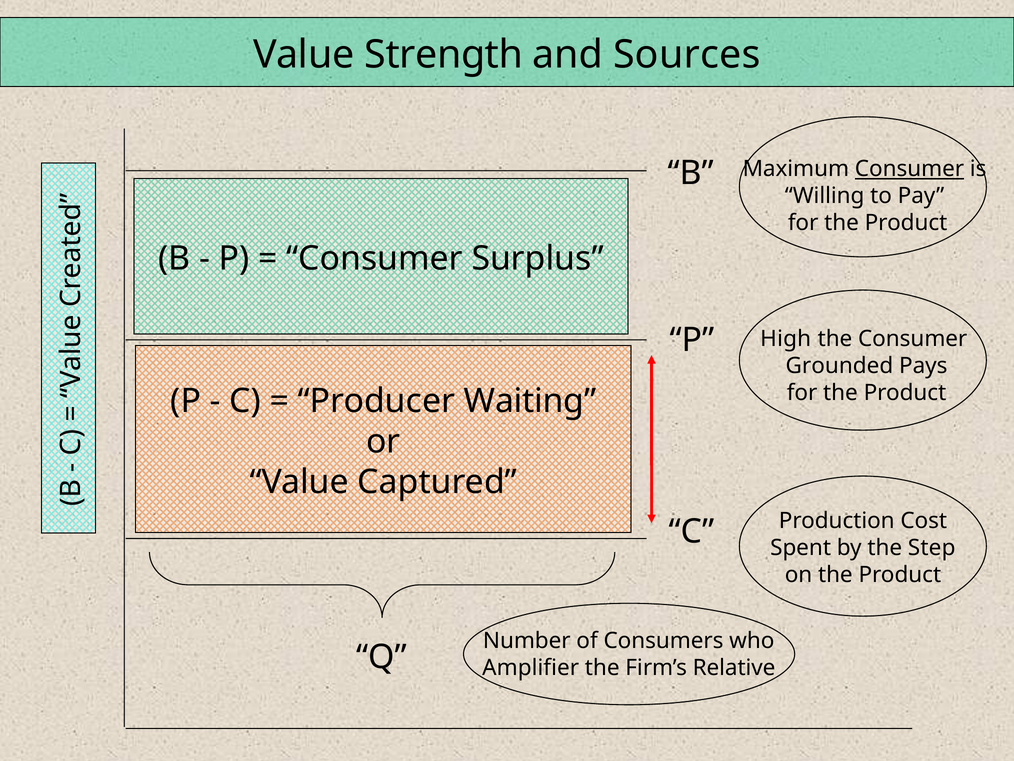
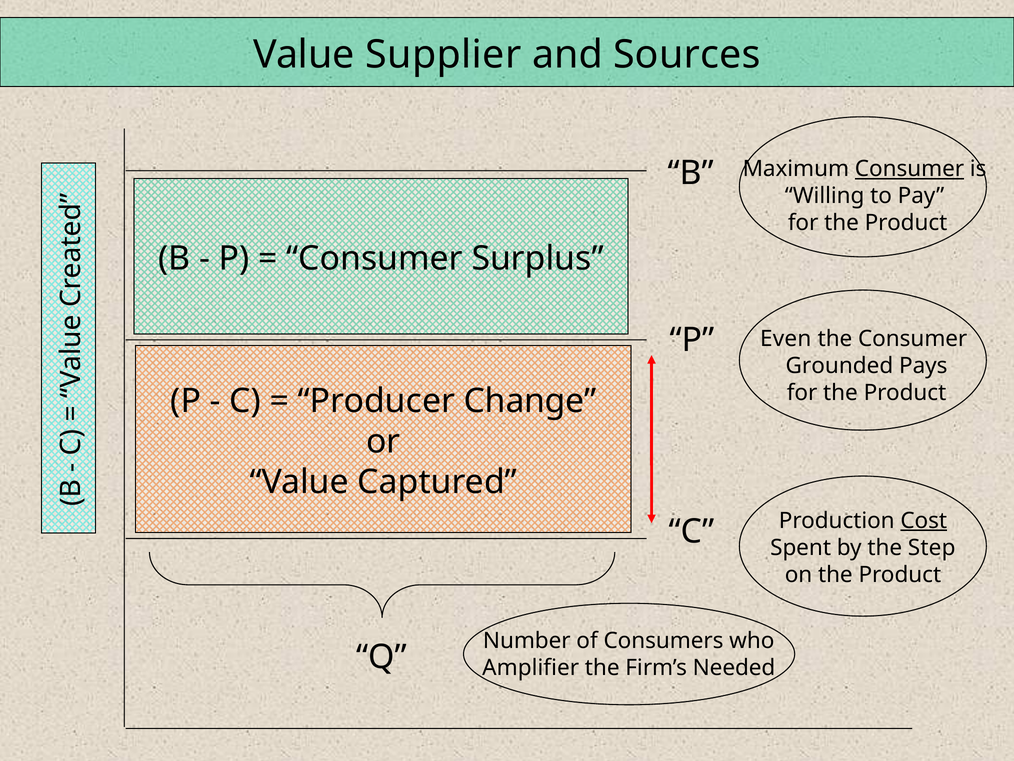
Strength: Strength -> Supplier
High: High -> Even
Waiting: Waiting -> Change
Cost underline: none -> present
Relative: Relative -> Needed
